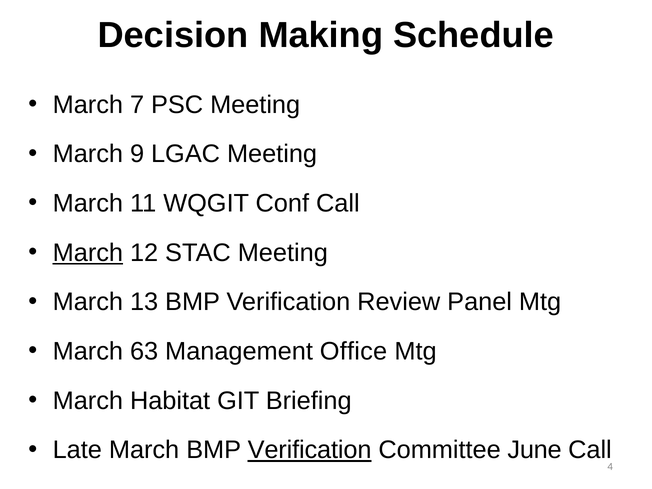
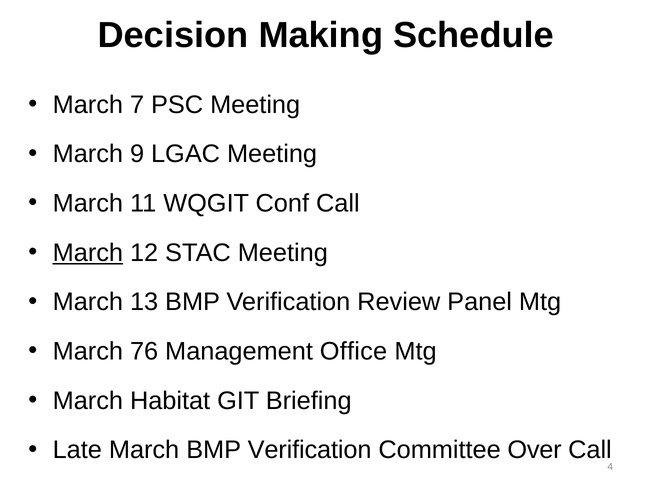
63: 63 -> 76
Verification at (310, 450) underline: present -> none
June: June -> Over
